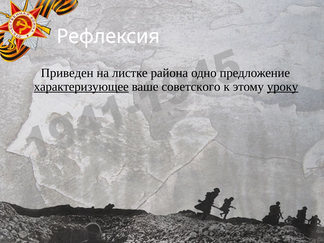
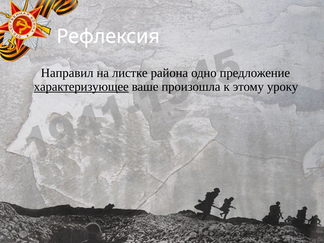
Приведен: Приведен -> Направил
советского: советского -> произошла
уроку underline: present -> none
